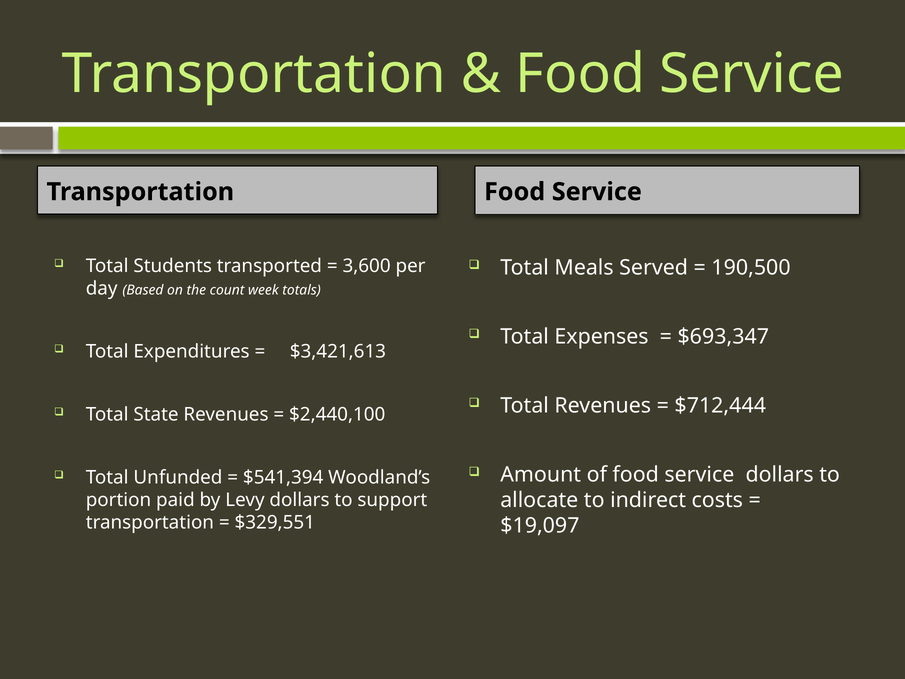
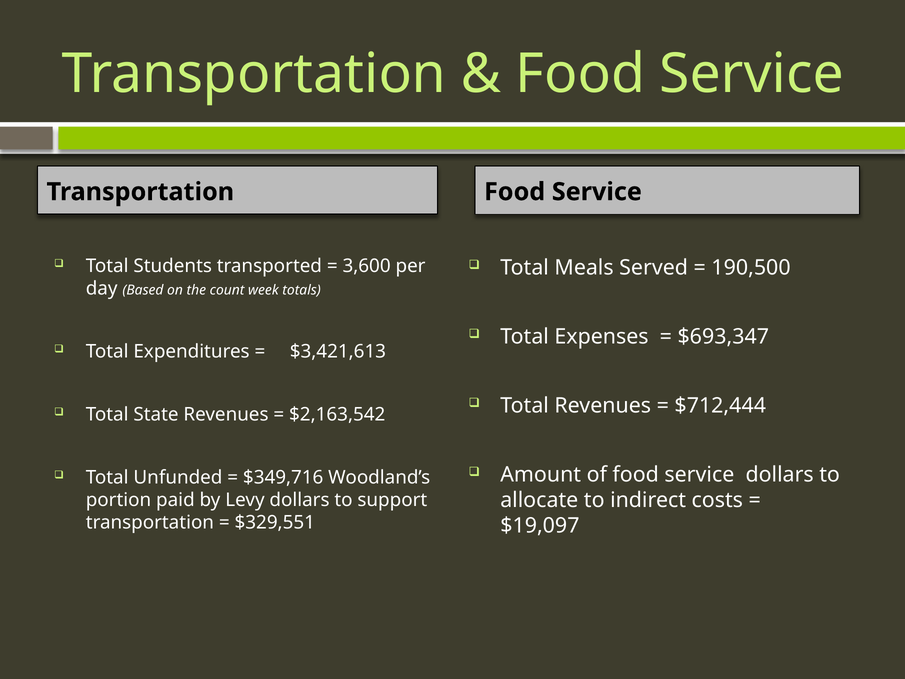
$2,440,100: $2,440,100 -> $2,163,542
$541,394: $541,394 -> $349,716
